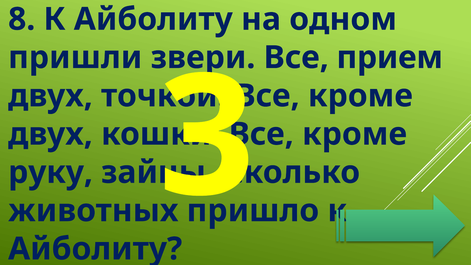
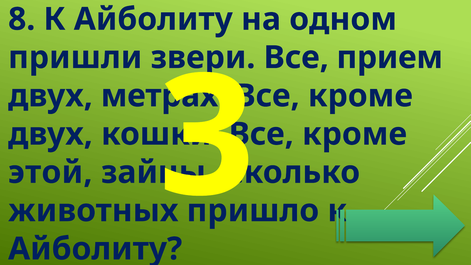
точкой: точкой -> метрах
руку: руку -> этой
